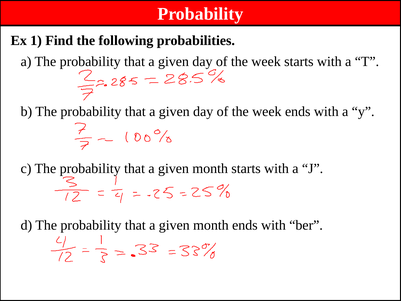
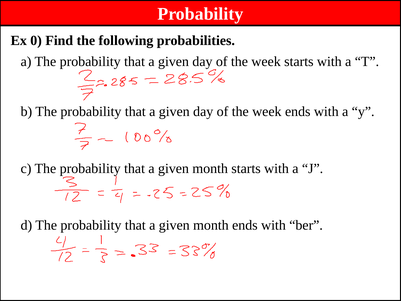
1: 1 -> 0
